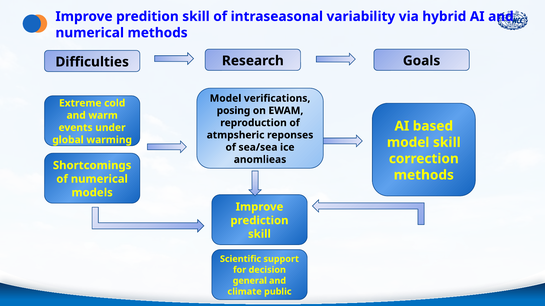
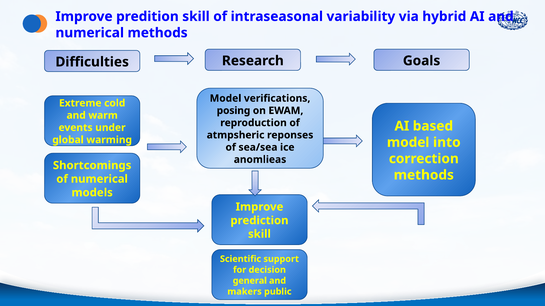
skill at (447, 143): skill -> into
climate: climate -> makers
